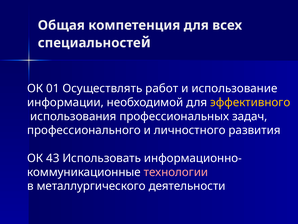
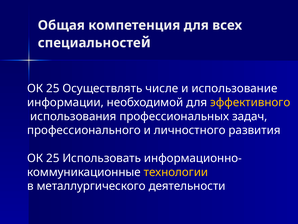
01 at (53, 88): 01 -> 25
работ: работ -> числе
43 at (53, 158): 43 -> 25
технологии colour: pink -> yellow
